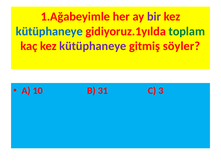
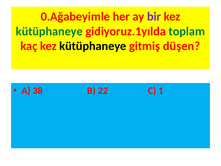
1.Ağabeyimle: 1.Ağabeyimle -> 0.Ağabeyimle
kütüphaneye at (49, 31) colour: blue -> green
kütüphaneye at (93, 46) colour: purple -> black
söyler: söyler -> düşen
10: 10 -> 38
31: 31 -> 22
3: 3 -> 1
